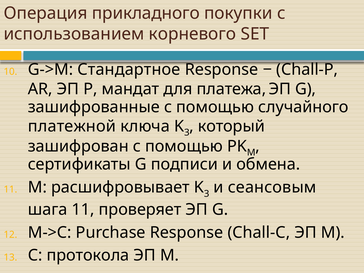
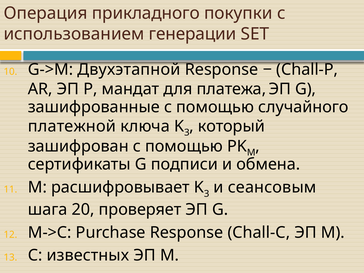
корневого: корневого -> генерации
Стандартное: Стандартное -> Двухэтапной
шага 11: 11 -> 20
протокола: протокола -> известных
